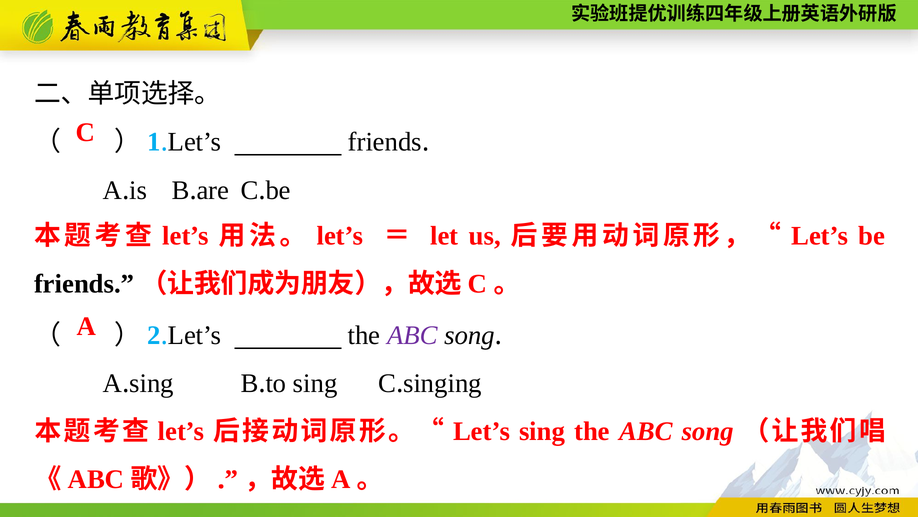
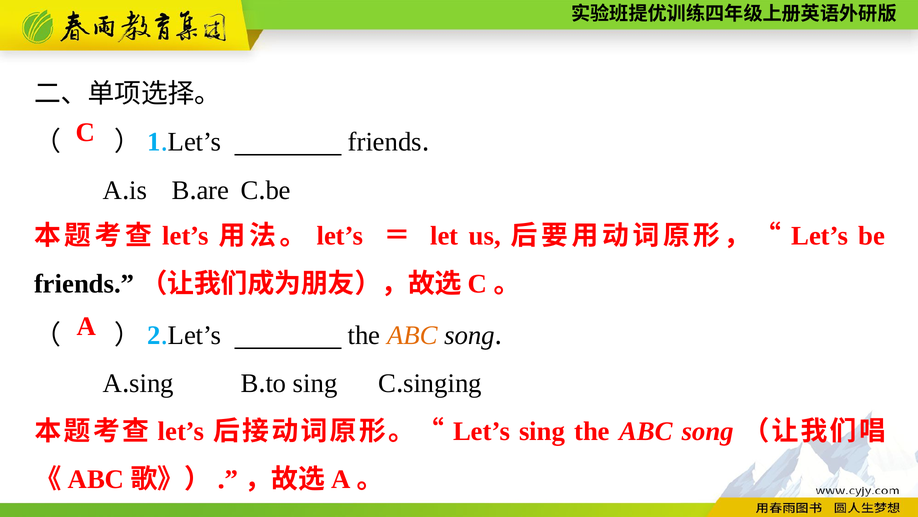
ABC at (412, 335) colour: purple -> orange
